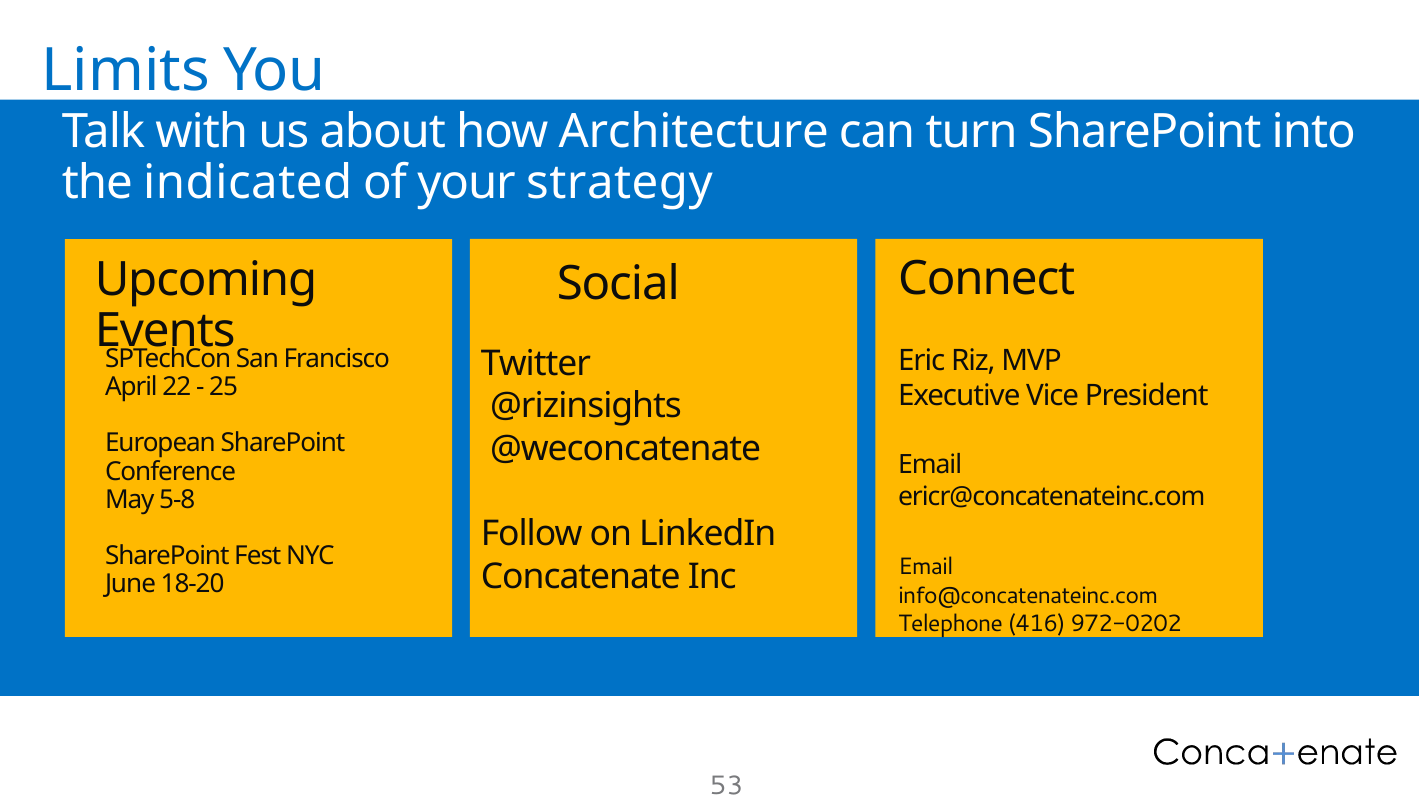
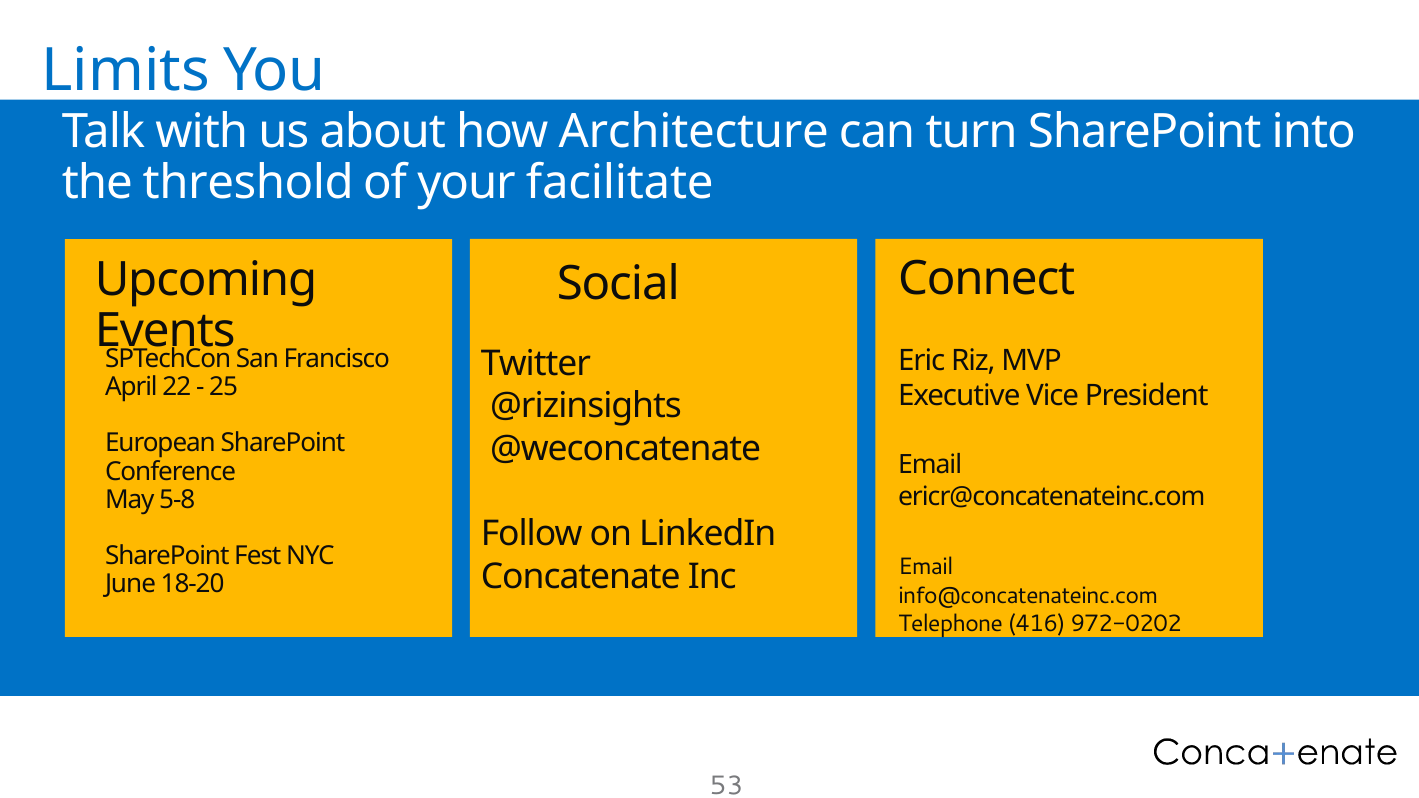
indicated: indicated -> threshold
strategy: strategy -> facilitate
